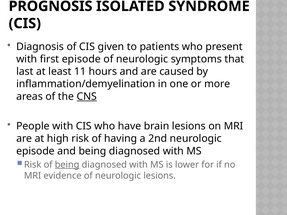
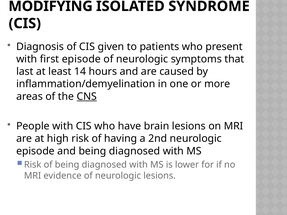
PROGNOSIS: PROGNOSIS -> MODIFYING
11: 11 -> 14
being at (67, 165) underline: present -> none
